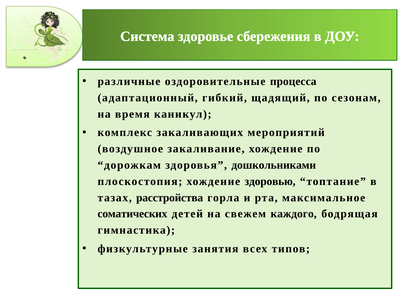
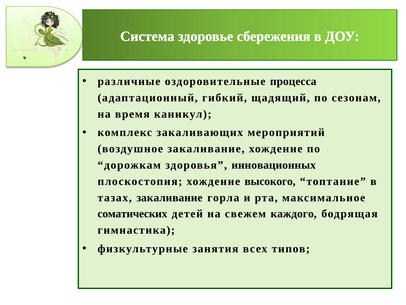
дошкольниками: дошкольниками -> инновационных
здоровью: здоровью -> высокого
тазах расстройства: расстройства -> закаливание
